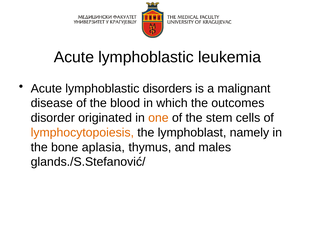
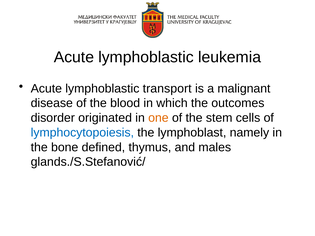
disorders: disorders -> transport
lymphocytopoiesis colour: orange -> blue
aplasia: aplasia -> defined
